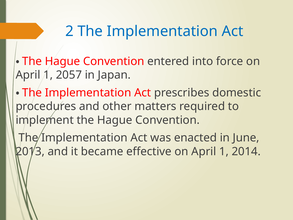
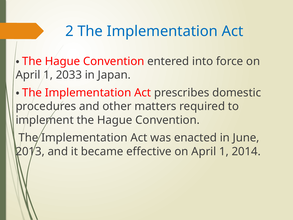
2057: 2057 -> 2033
